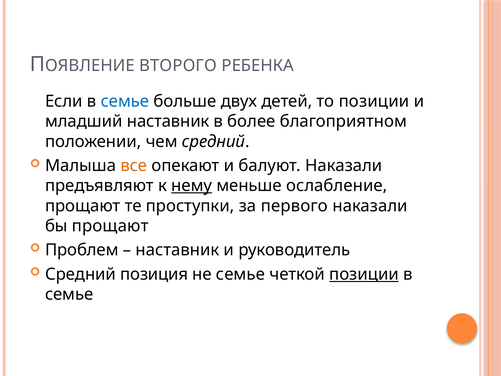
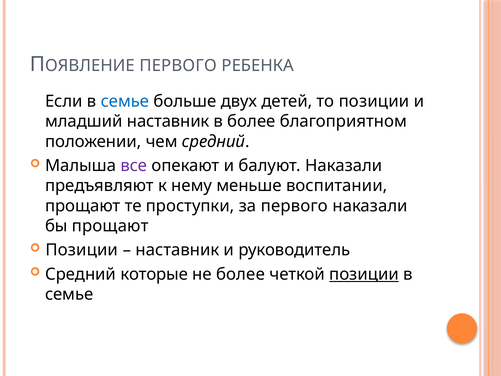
ВТОРОГО at (178, 65): ВТОРОГО -> ПЕРВОГО
все colour: orange -> purple
нему underline: present -> none
ослабление: ослабление -> воспитании
Проблем at (82, 250): Проблем -> Позиции
позиция: позиция -> которые
не семье: семье -> более
